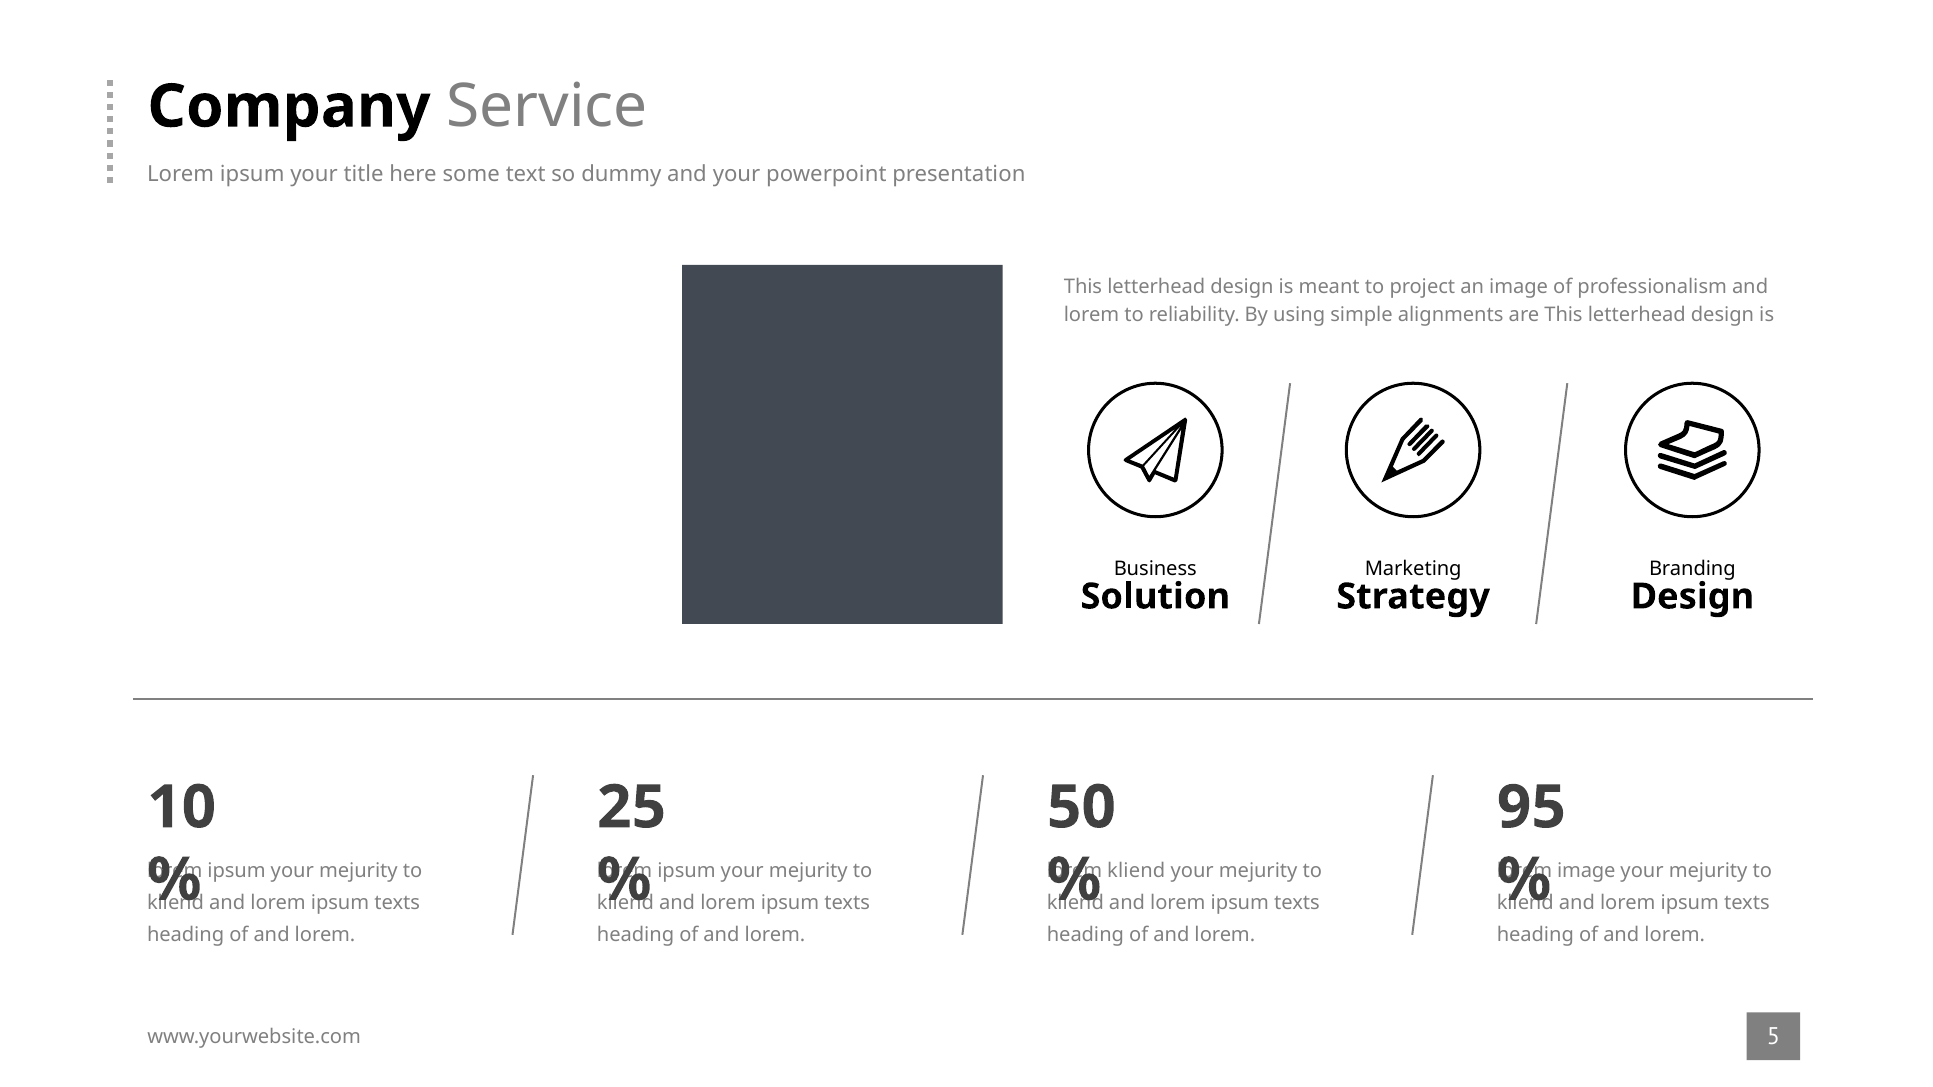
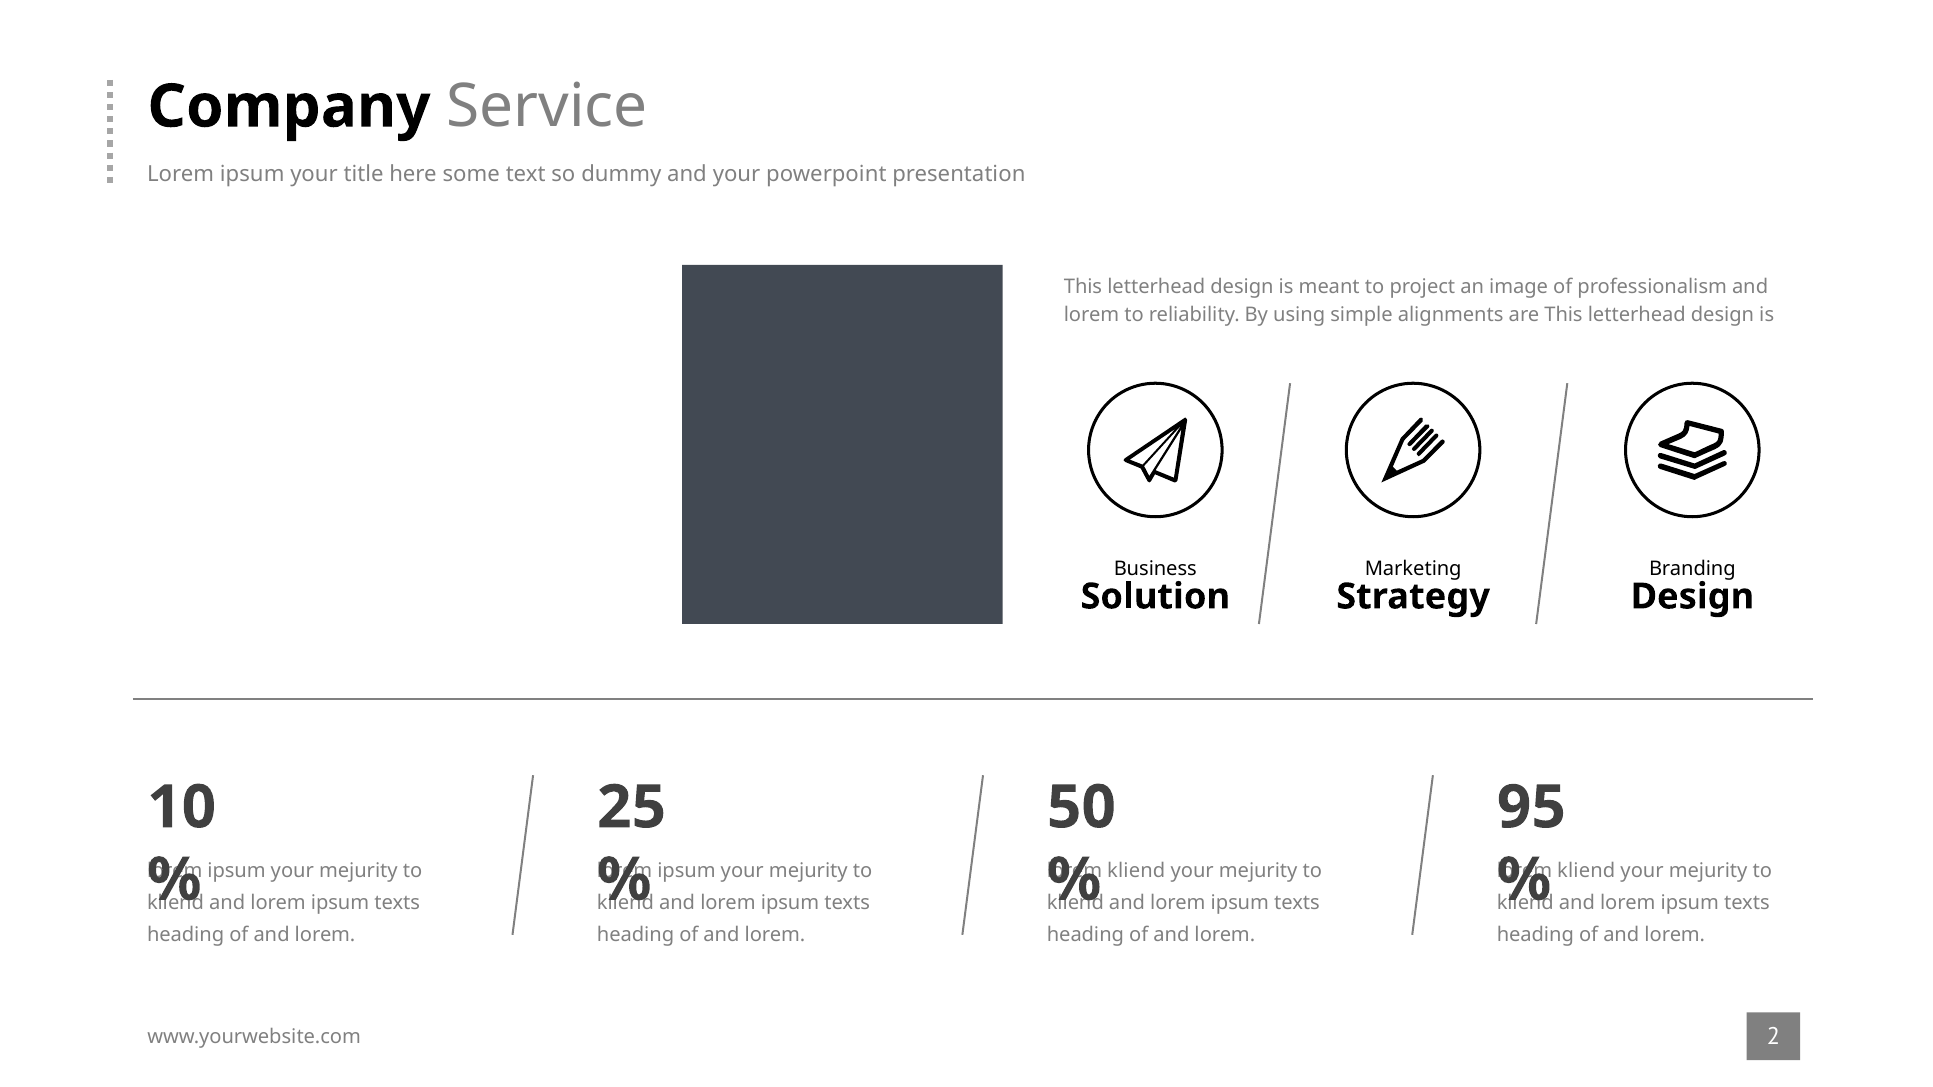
image at (1586, 871): image -> kliend
5: 5 -> 2
